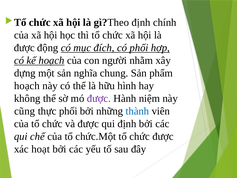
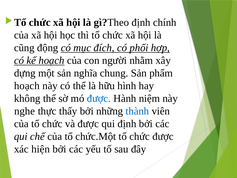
được at (24, 48): được -> cũng
được at (99, 98) colour: purple -> blue
cũng: cũng -> nghe
thực phối: phối -> thấy
hoạt: hoạt -> hiện
